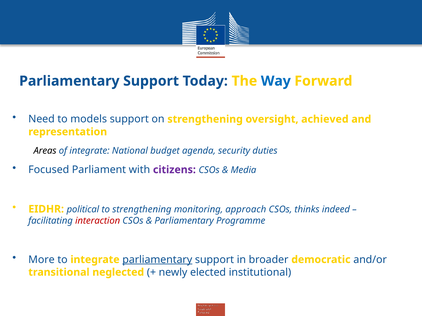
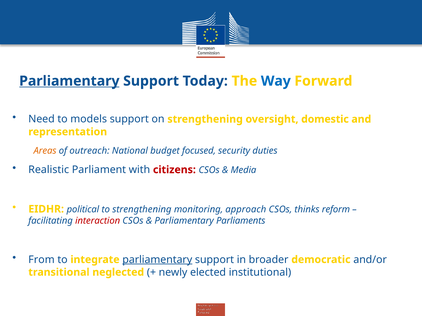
Parliamentary at (69, 81) underline: none -> present
achieved: achieved -> domestic
Areas colour: black -> orange
of integrate: integrate -> outreach
agenda: agenda -> focused
Focused: Focused -> Realistic
citizens colour: purple -> red
indeed: indeed -> reform
Programme: Programme -> Parliaments
More: More -> From
